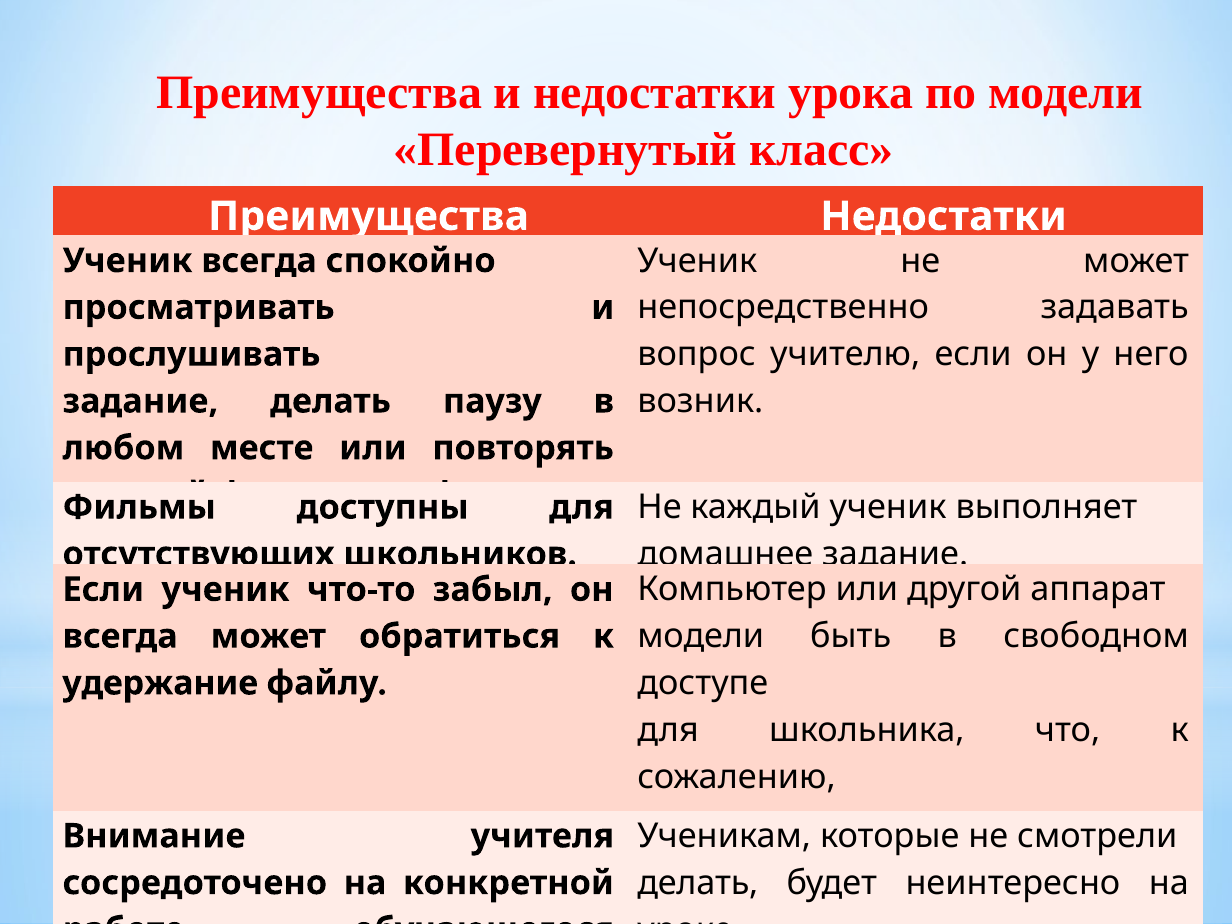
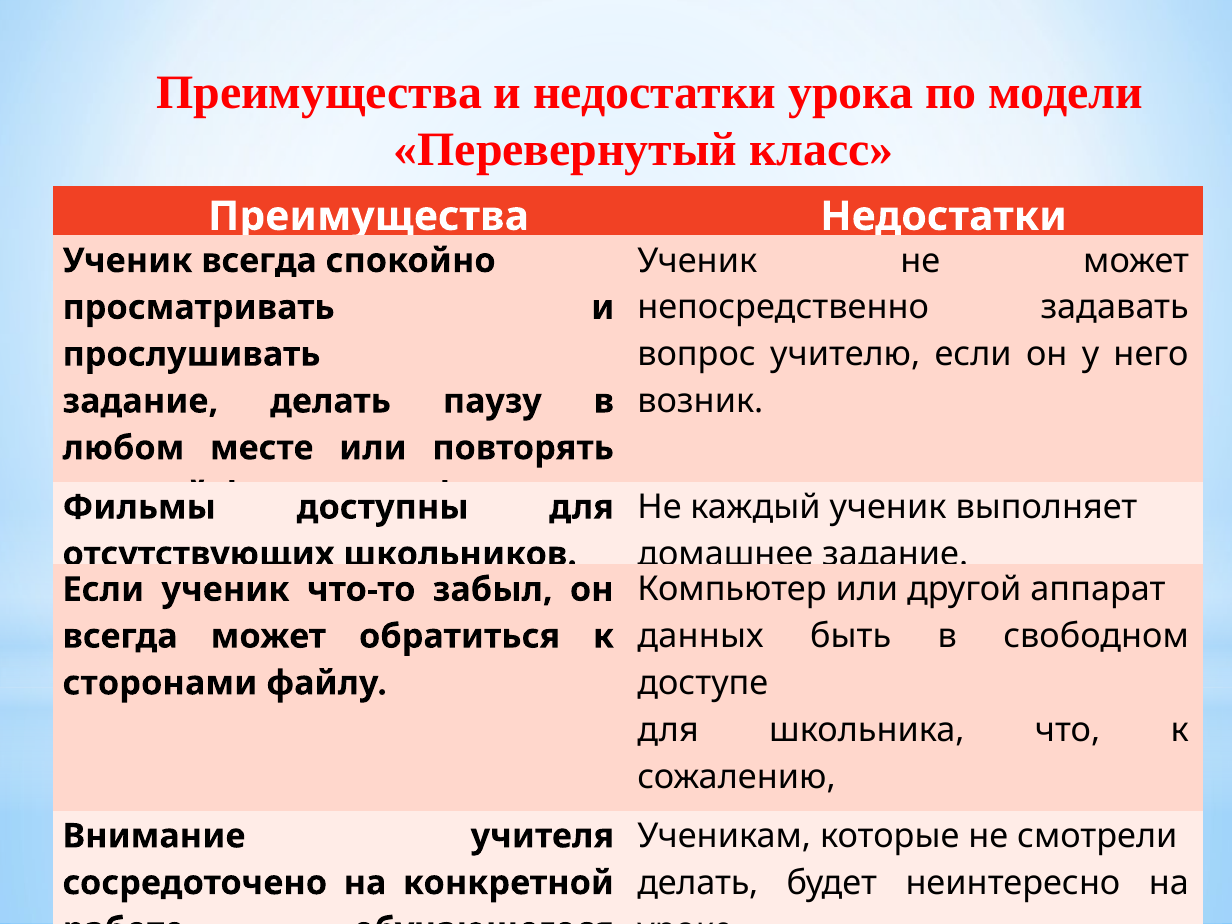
модели at (701, 636): модели -> данных
удержание: удержание -> сторонами
